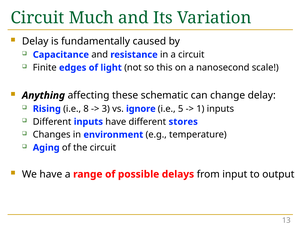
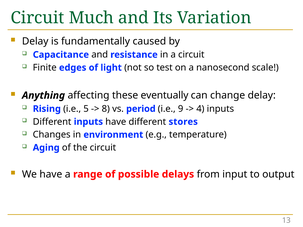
this: this -> test
schematic: schematic -> eventually
8: 8 -> 5
3: 3 -> 8
ignore: ignore -> period
5: 5 -> 9
1: 1 -> 4
